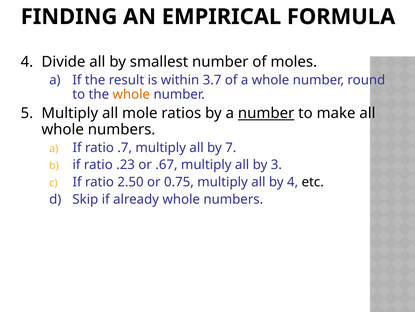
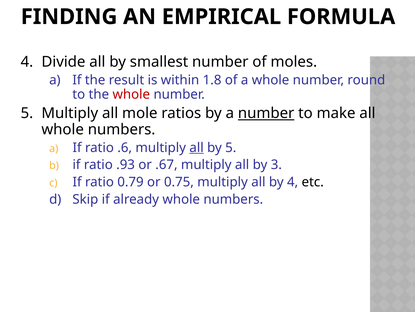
3.7: 3.7 -> 1.8
whole at (131, 94) colour: orange -> red
.7: .7 -> .6
all at (197, 147) underline: none -> present
by 7: 7 -> 5
.23: .23 -> .93
2.50: 2.50 -> 0.79
